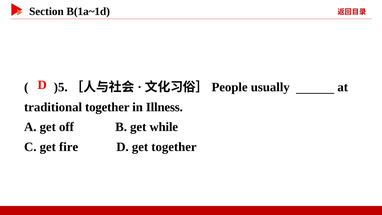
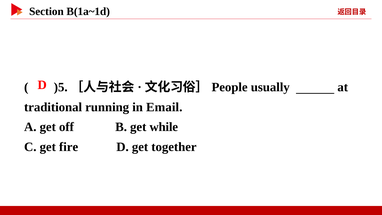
traditional together: together -> running
Illness: Illness -> Email
